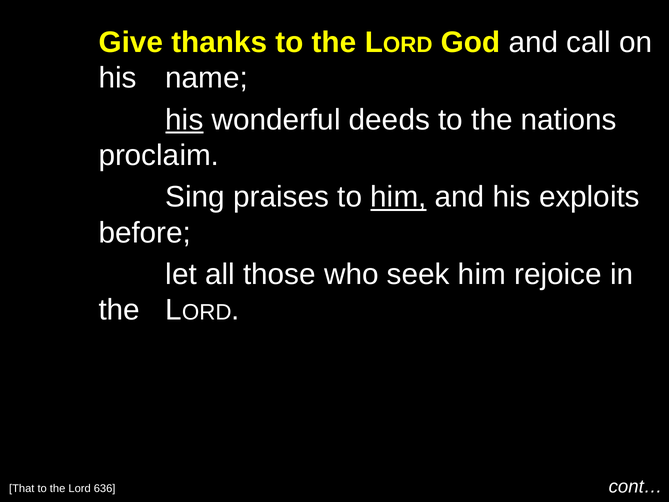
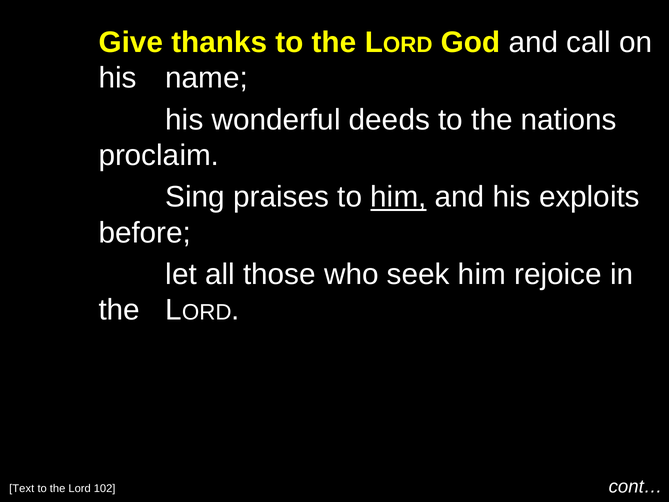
his at (184, 120) underline: present -> none
That: That -> Text
636: 636 -> 102
